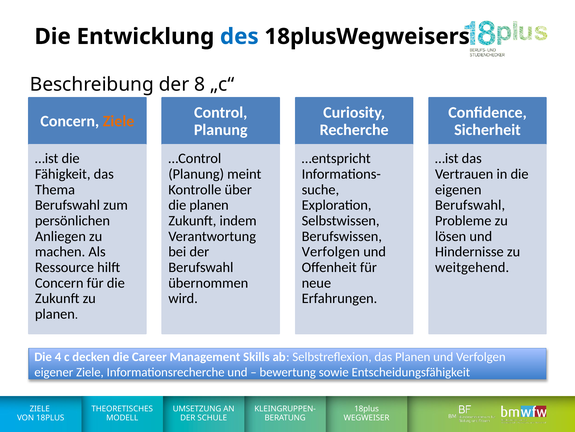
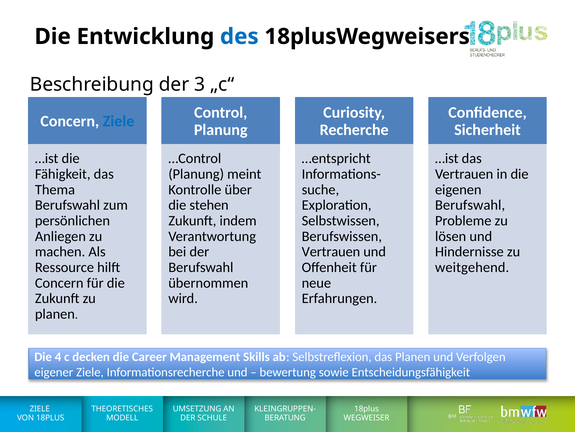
8: 8 -> 3
Ziele at (119, 121) colour: orange -> blue
die planen: planen -> stehen
Verfolgen at (331, 251): Verfolgen -> Vertrauen
